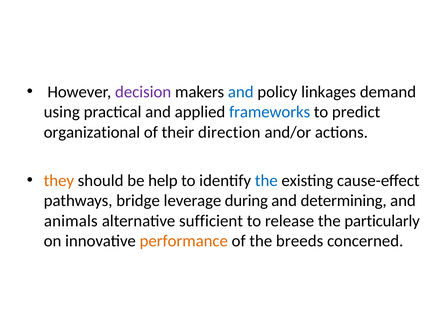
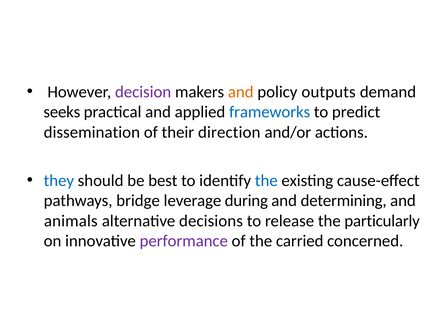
and at (241, 92) colour: blue -> orange
linkages: linkages -> outputs
using: using -> seeks
organizational: organizational -> dissemination
they colour: orange -> blue
help: help -> best
sufficient: sufficient -> decisions
performance colour: orange -> purple
breeds: breeds -> carried
